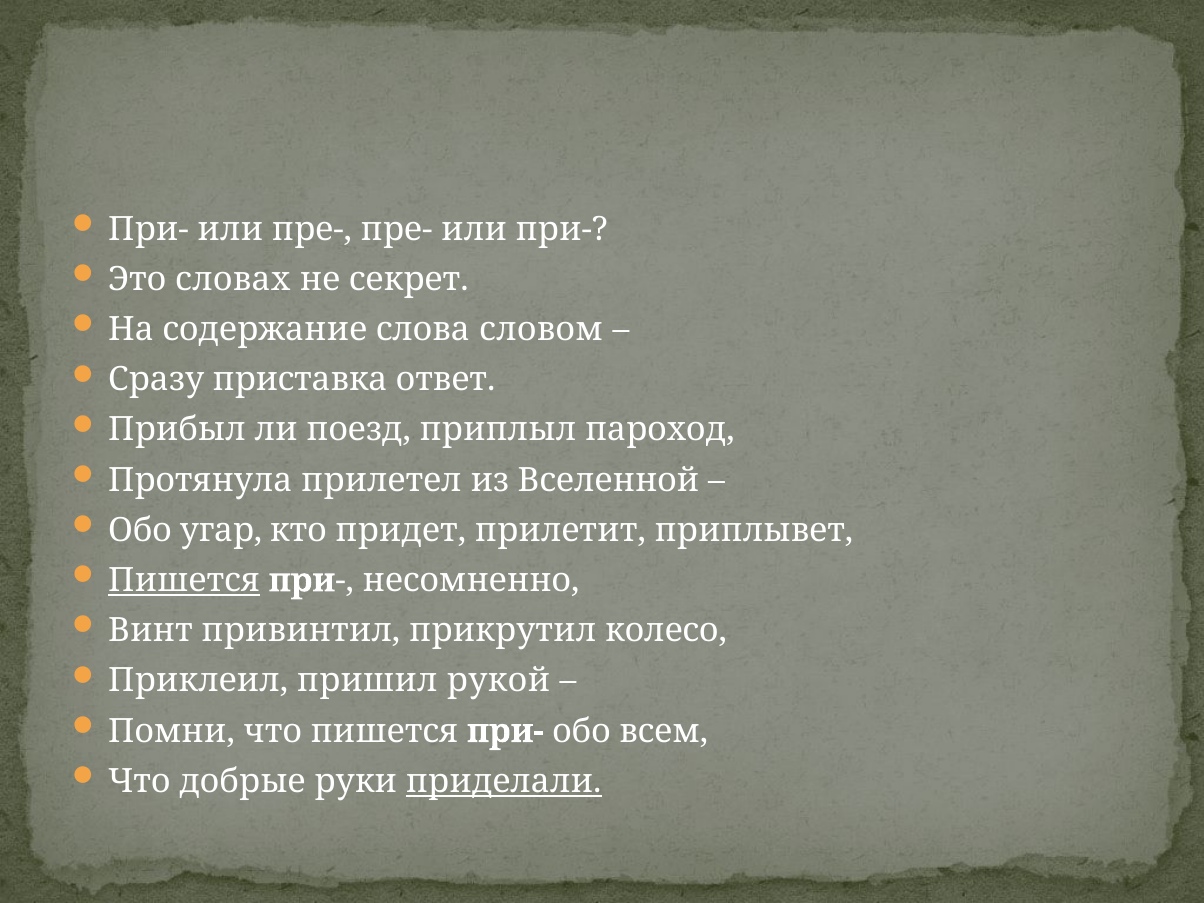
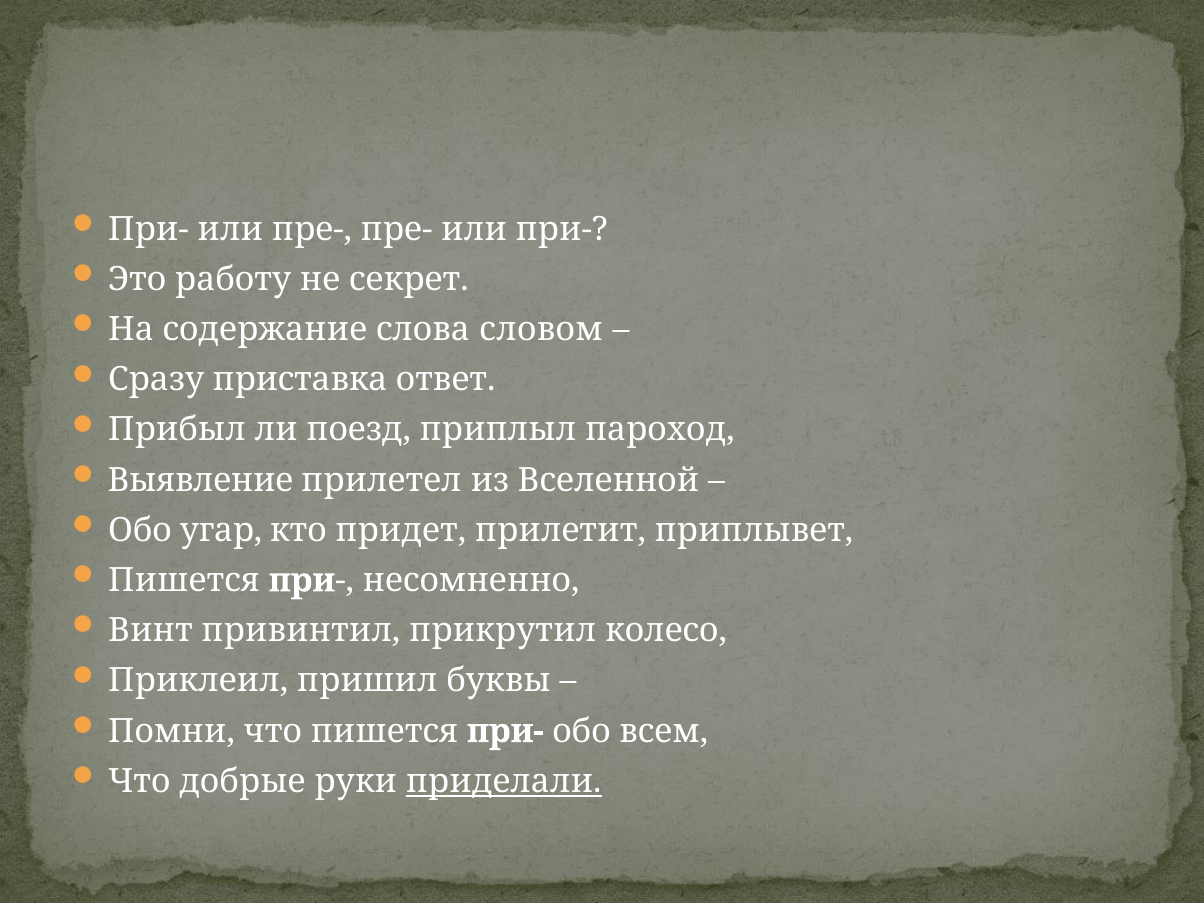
словах: словах -> работу
Протянула: Протянула -> Выявление
Пишется at (184, 580) underline: present -> none
рукой: рукой -> буквы
